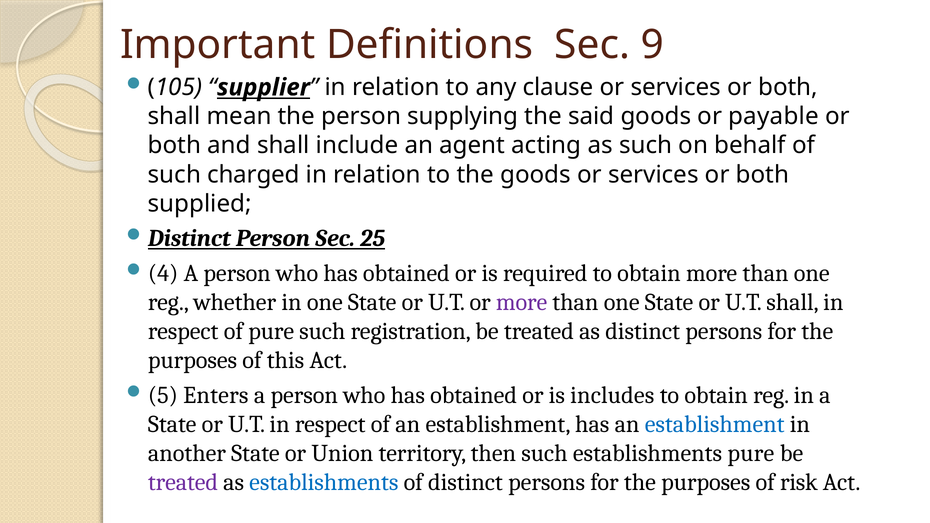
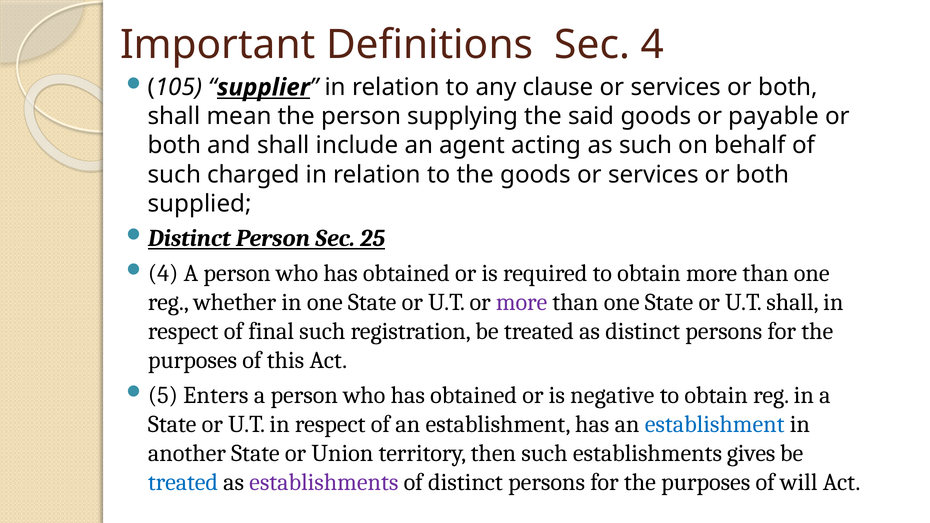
9: 9 -> 4
of pure: pure -> final
includes: includes -> negative
establishments pure: pure -> gives
treated at (183, 483) colour: purple -> blue
establishments at (324, 483) colour: blue -> purple
risk: risk -> will
